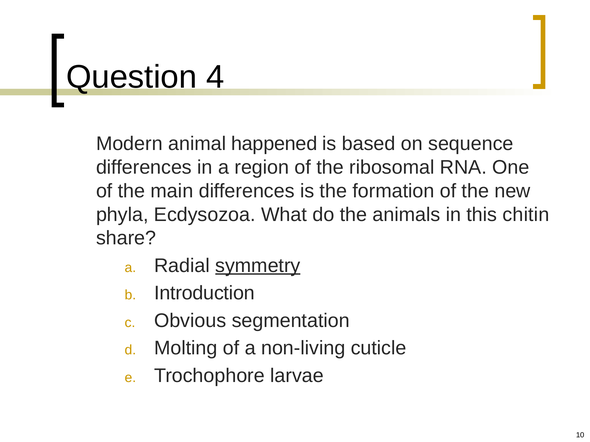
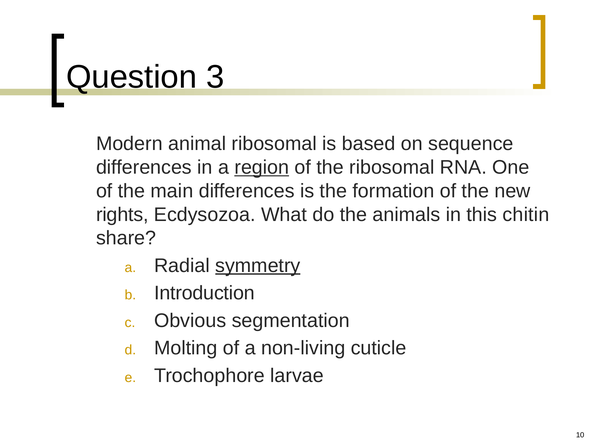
4: 4 -> 3
animal happened: happened -> ribosomal
region underline: none -> present
phyla: phyla -> rights
